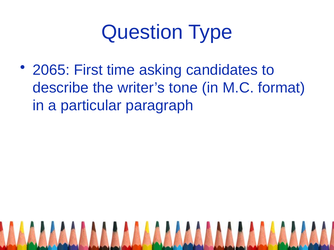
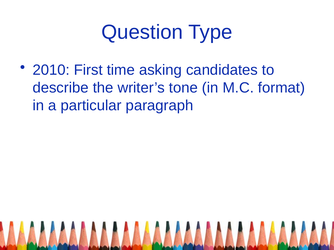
2065: 2065 -> 2010
